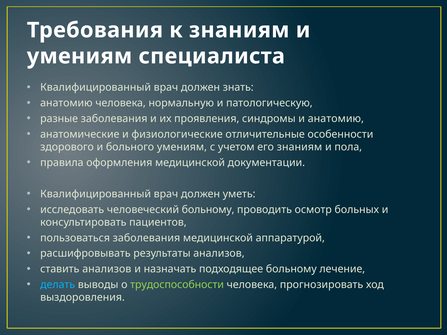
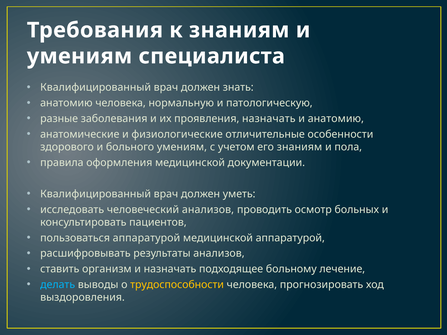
проявления синдромы: синдромы -> назначать
человеческий больному: больному -> анализов
пользоваться заболевания: заболевания -> аппаратурой
ставить анализов: анализов -> организм
трудоспособности colour: light green -> yellow
